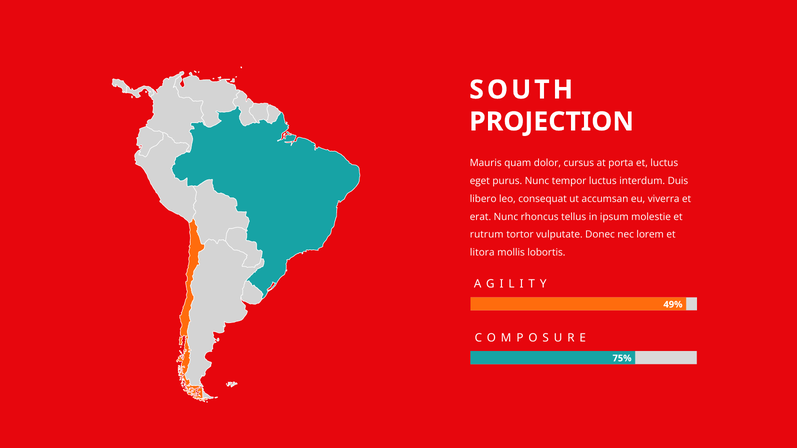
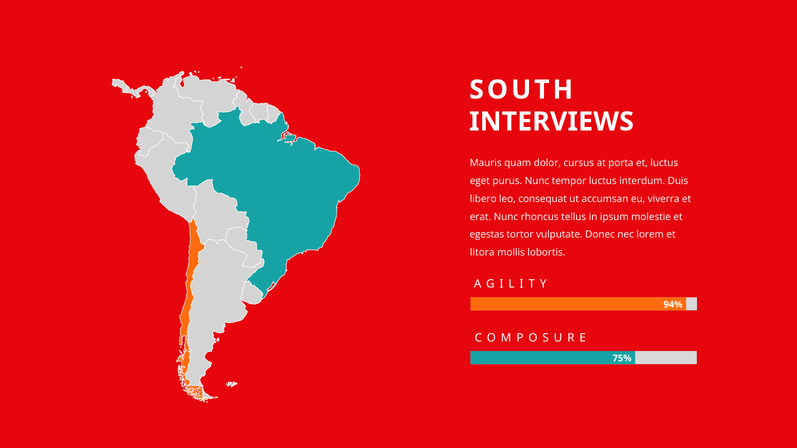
PROJECTION: PROJECTION -> INTERVIEWS
rutrum: rutrum -> egestas
49%: 49% -> 94%
